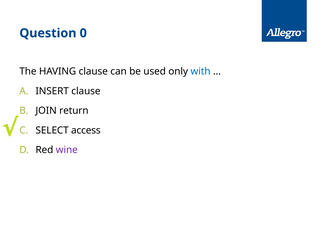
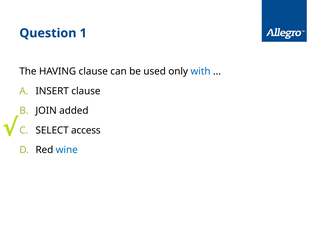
0: 0 -> 1
return: return -> added
wine colour: purple -> blue
